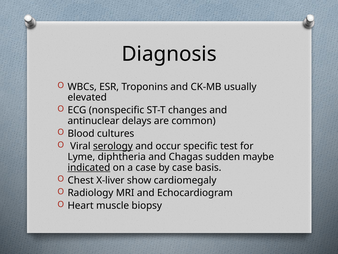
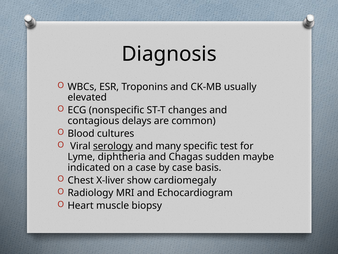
antinuclear: antinuclear -> contagious
occur: occur -> many
indicated underline: present -> none
